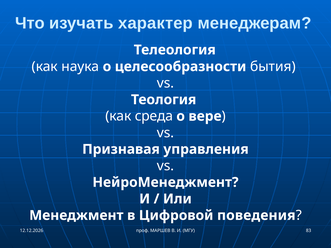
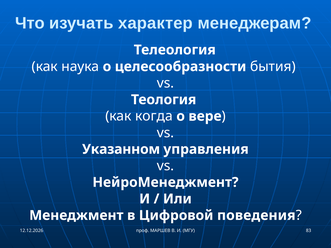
среда: среда -> когда
Признавая: Признавая -> Указанном
